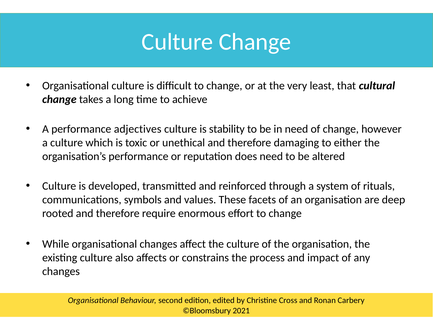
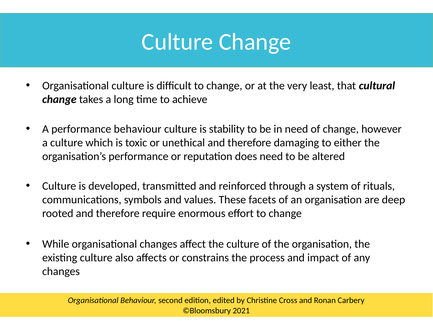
performance adjectives: adjectives -> behaviour
